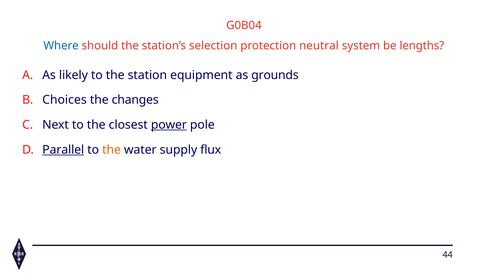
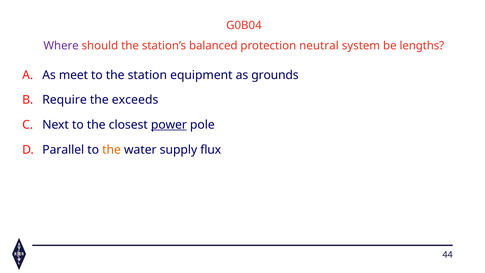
Where colour: blue -> purple
selection: selection -> balanced
likely: likely -> meet
Choices: Choices -> Require
changes: changes -> exceeds
Parallel underline: present -> none
